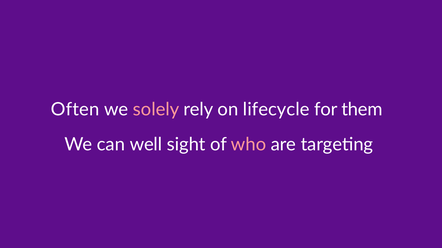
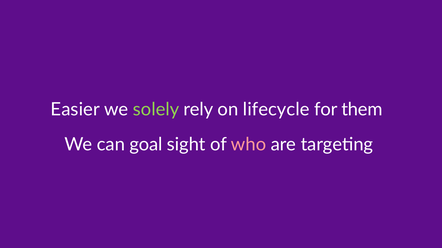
Often: Often -> Easier
solely colour: pink -> light green
well: well -> goal
